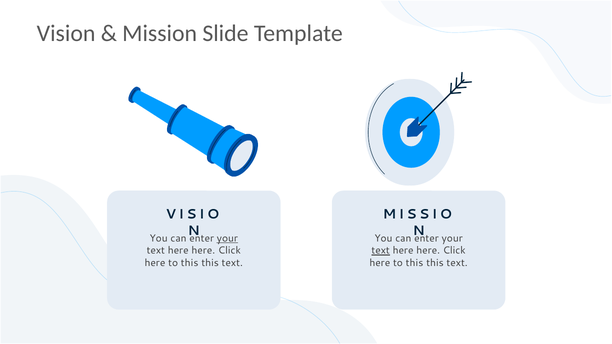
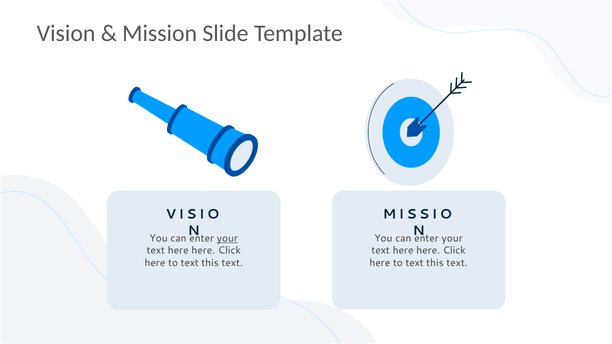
text at (381, 251) underline: present -> none
this at (190, 263): this -> text
this at (414, 263): this -> text
